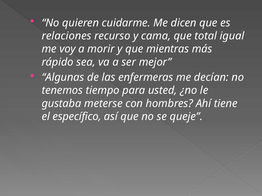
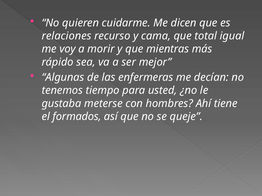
específico: específico -> formados
